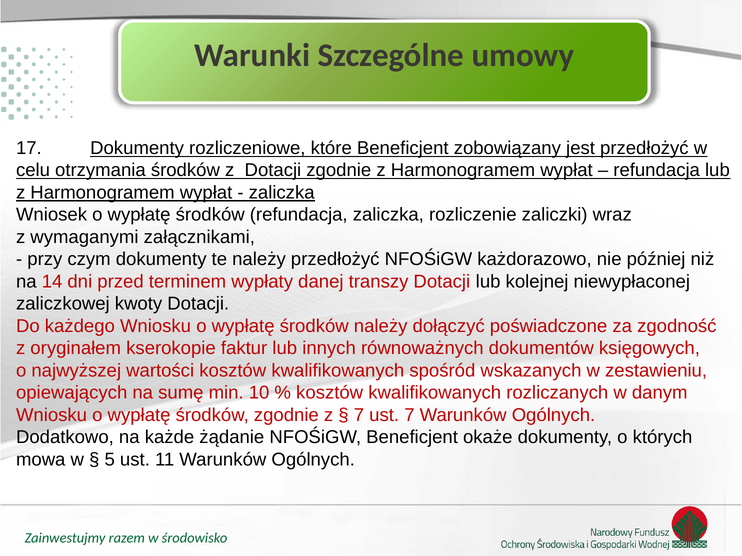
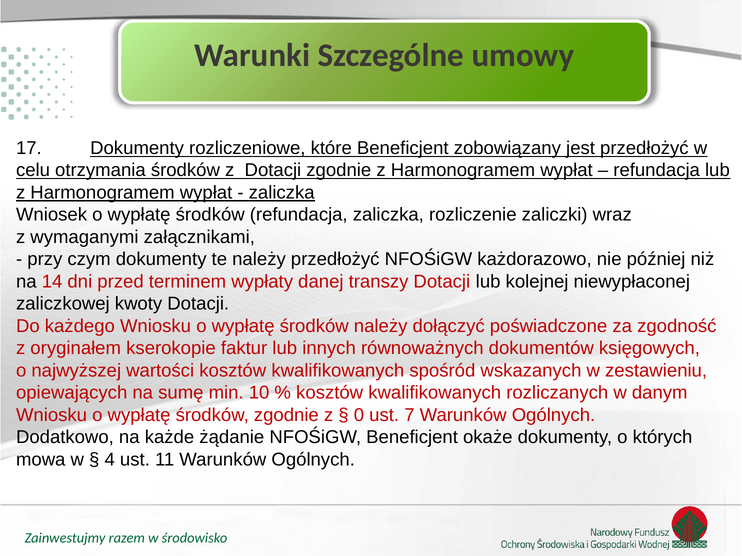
7 at (359, 415): 7 -> 0
5: 5 -> 4
